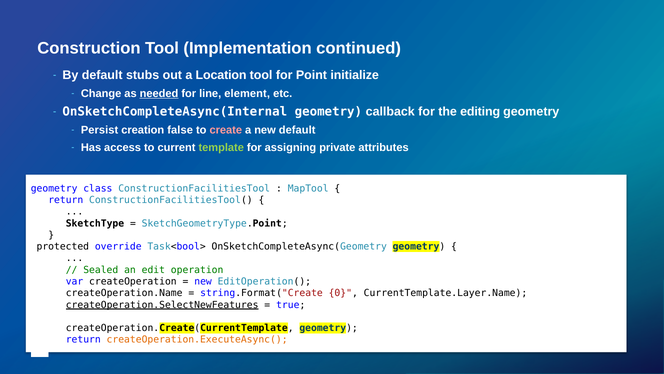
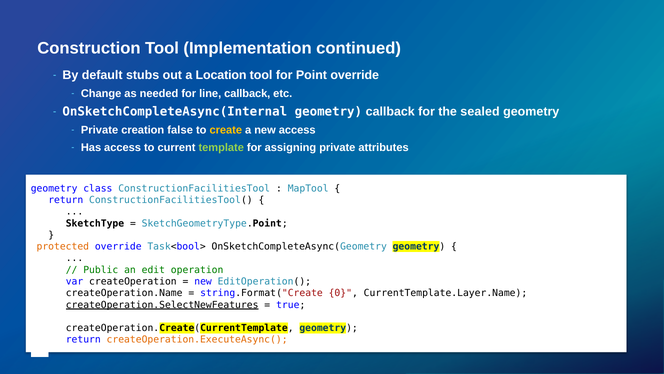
Point initialize: initialize -> override
needed underline: present -> none
line element: element -> callback
editing: editing -> sealed
Persist at (100, 130): Persist -> Private
create colour: pink -> yellow
new default: default -> access
protected colour: black -> orange
Sealed: Sealed -> Public
